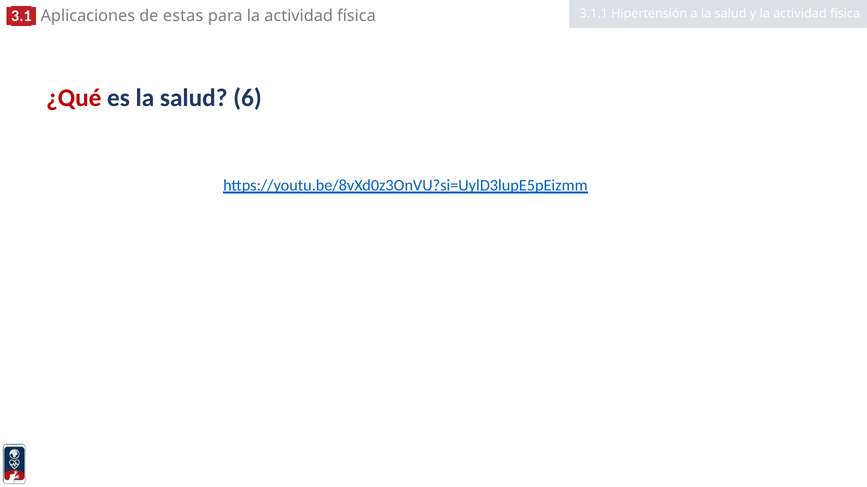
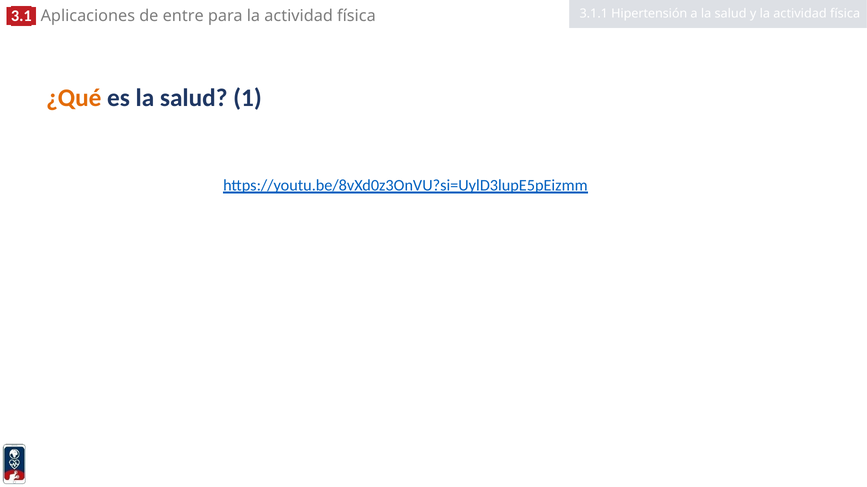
estas: estas -> entre
¿Qué colour: red -> orange
6: 6 -> 1
